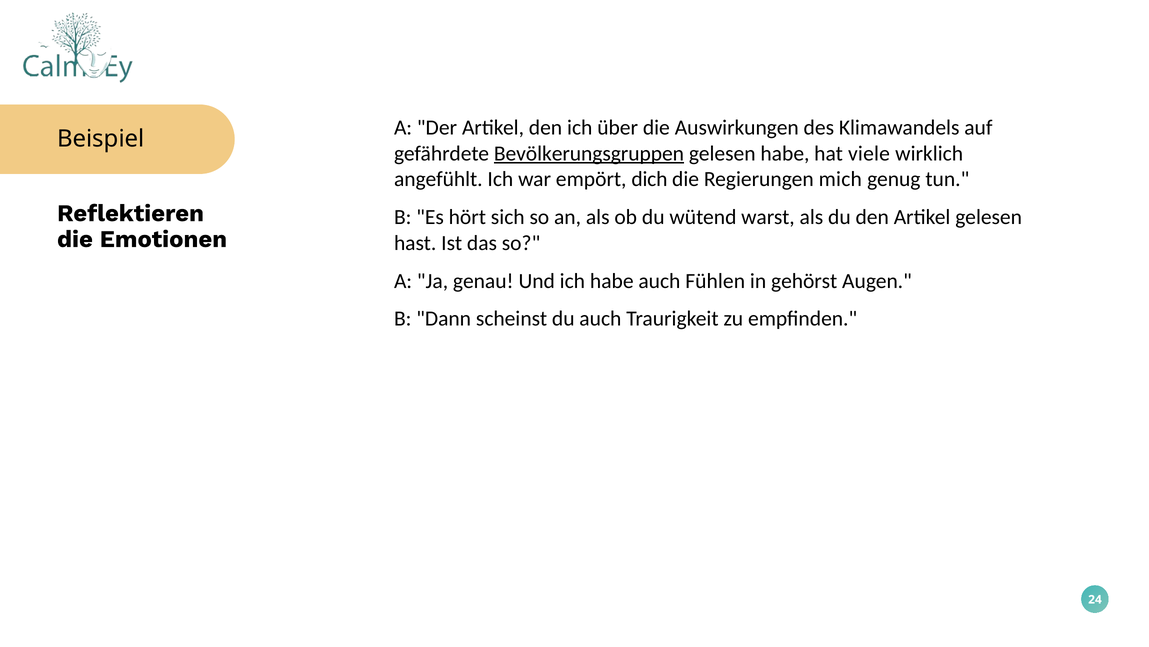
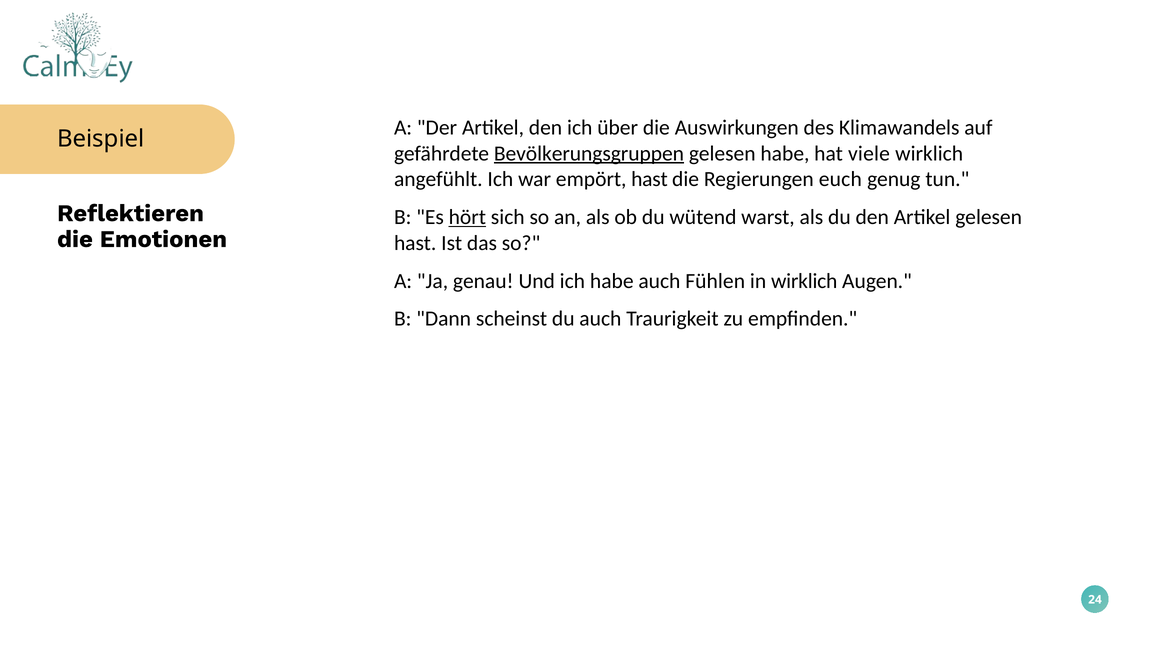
empört dich: dich -> hast
mich: mich -> euch
hört underline: none -> present
in gehörst: gehörst -> wirklich
